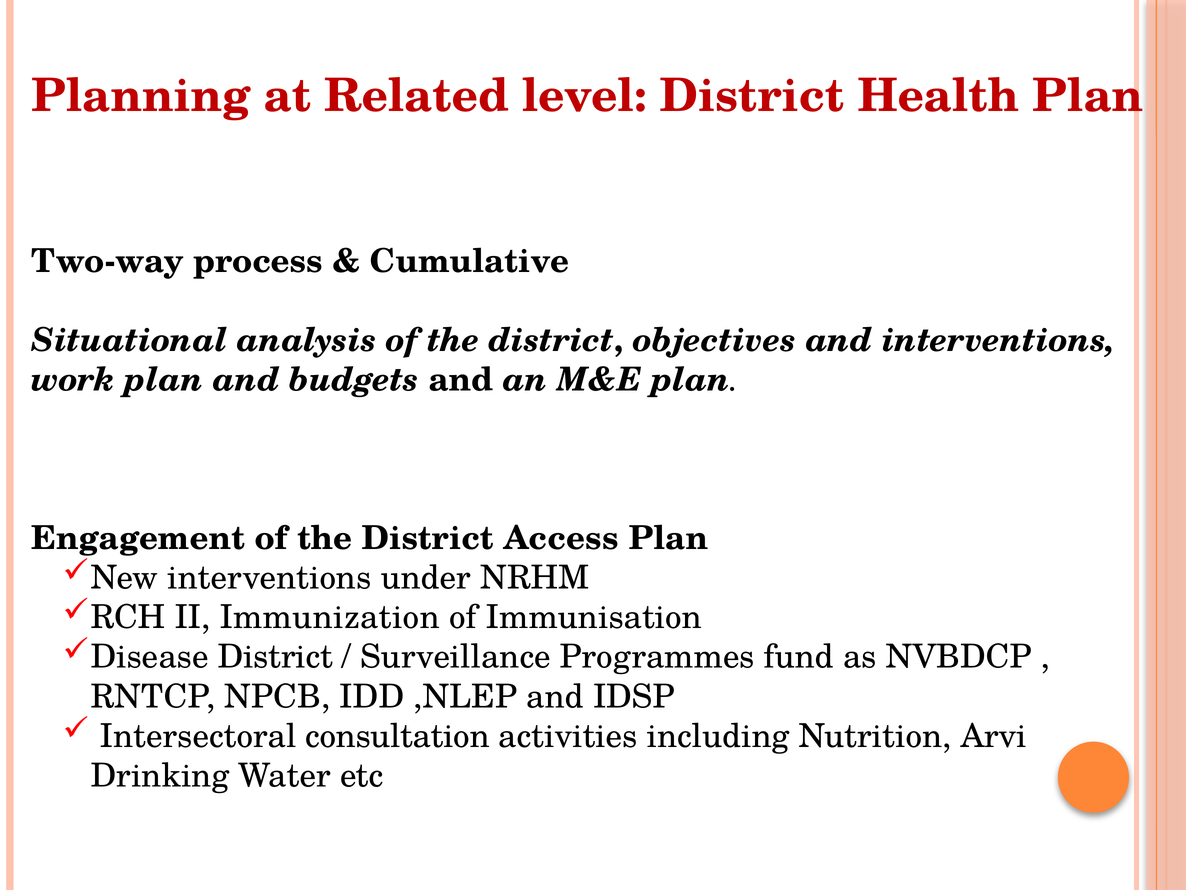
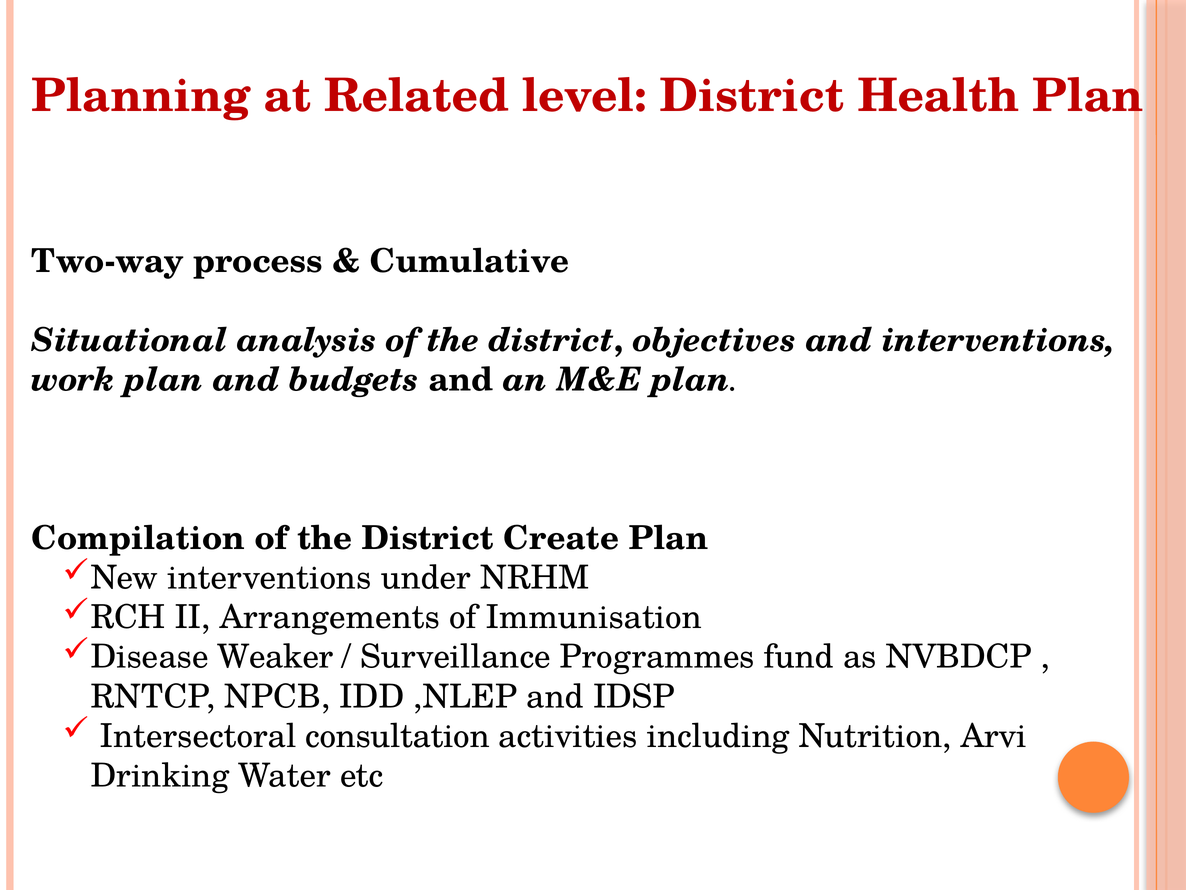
Engagement: Engagement -> Compilation
Access: Access -> Create
Immunization: Immunization -> Arrangements
Disease District: District -> Weaker
